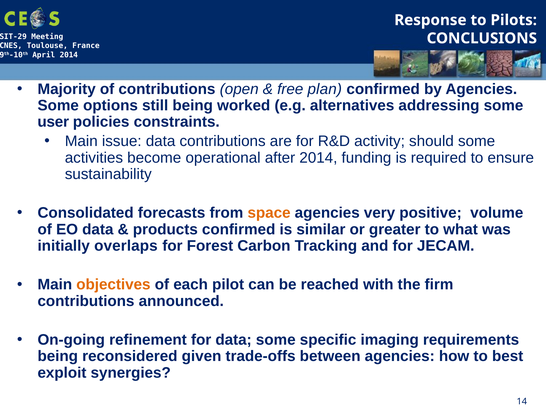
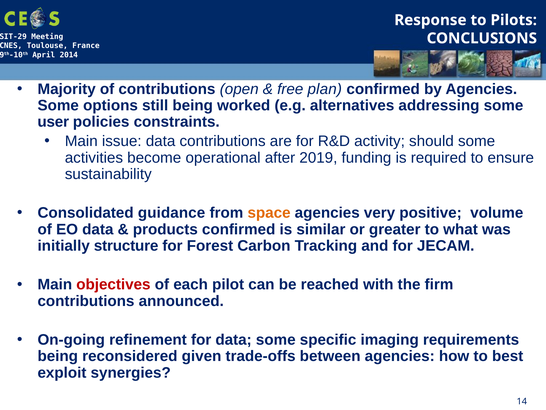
after 2014: 2014 -> 2019
forecasts: forecasts -> guidance
overlaps: overlaps -> structure
objectives colour: orange -> red
